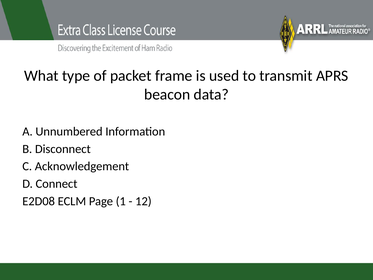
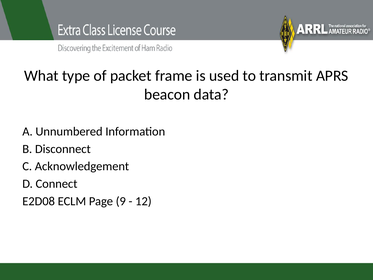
1: 1 -> 9
